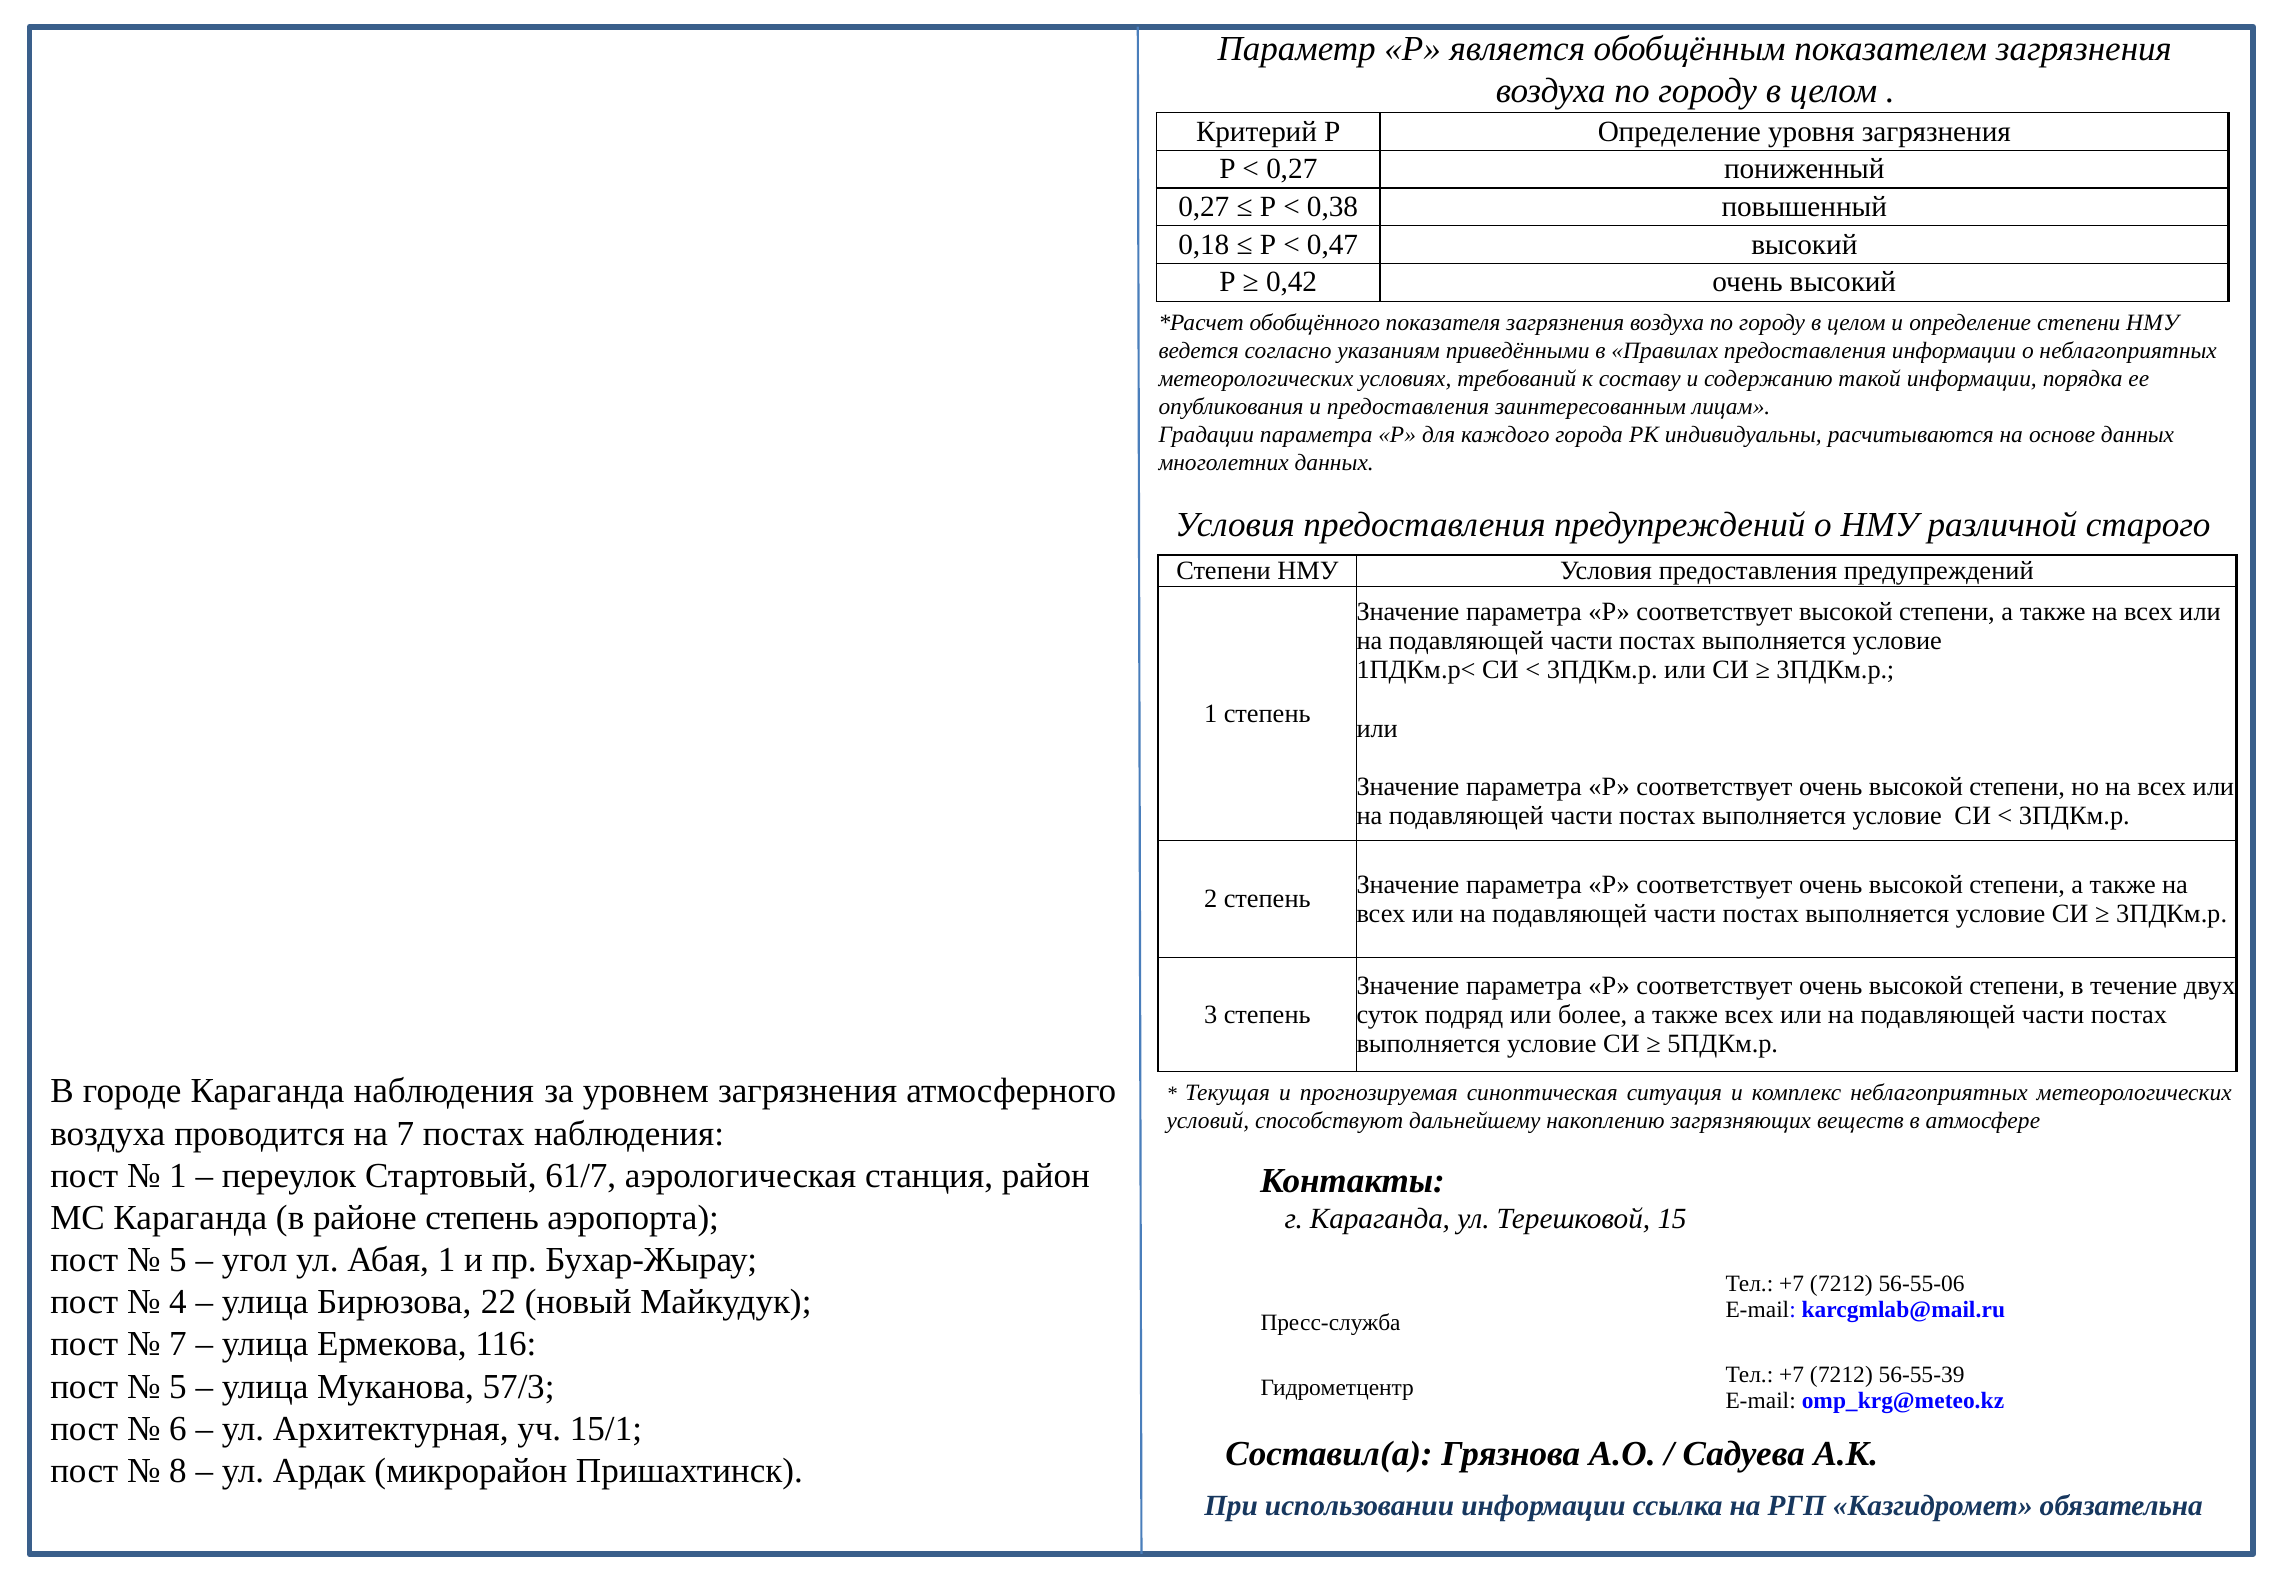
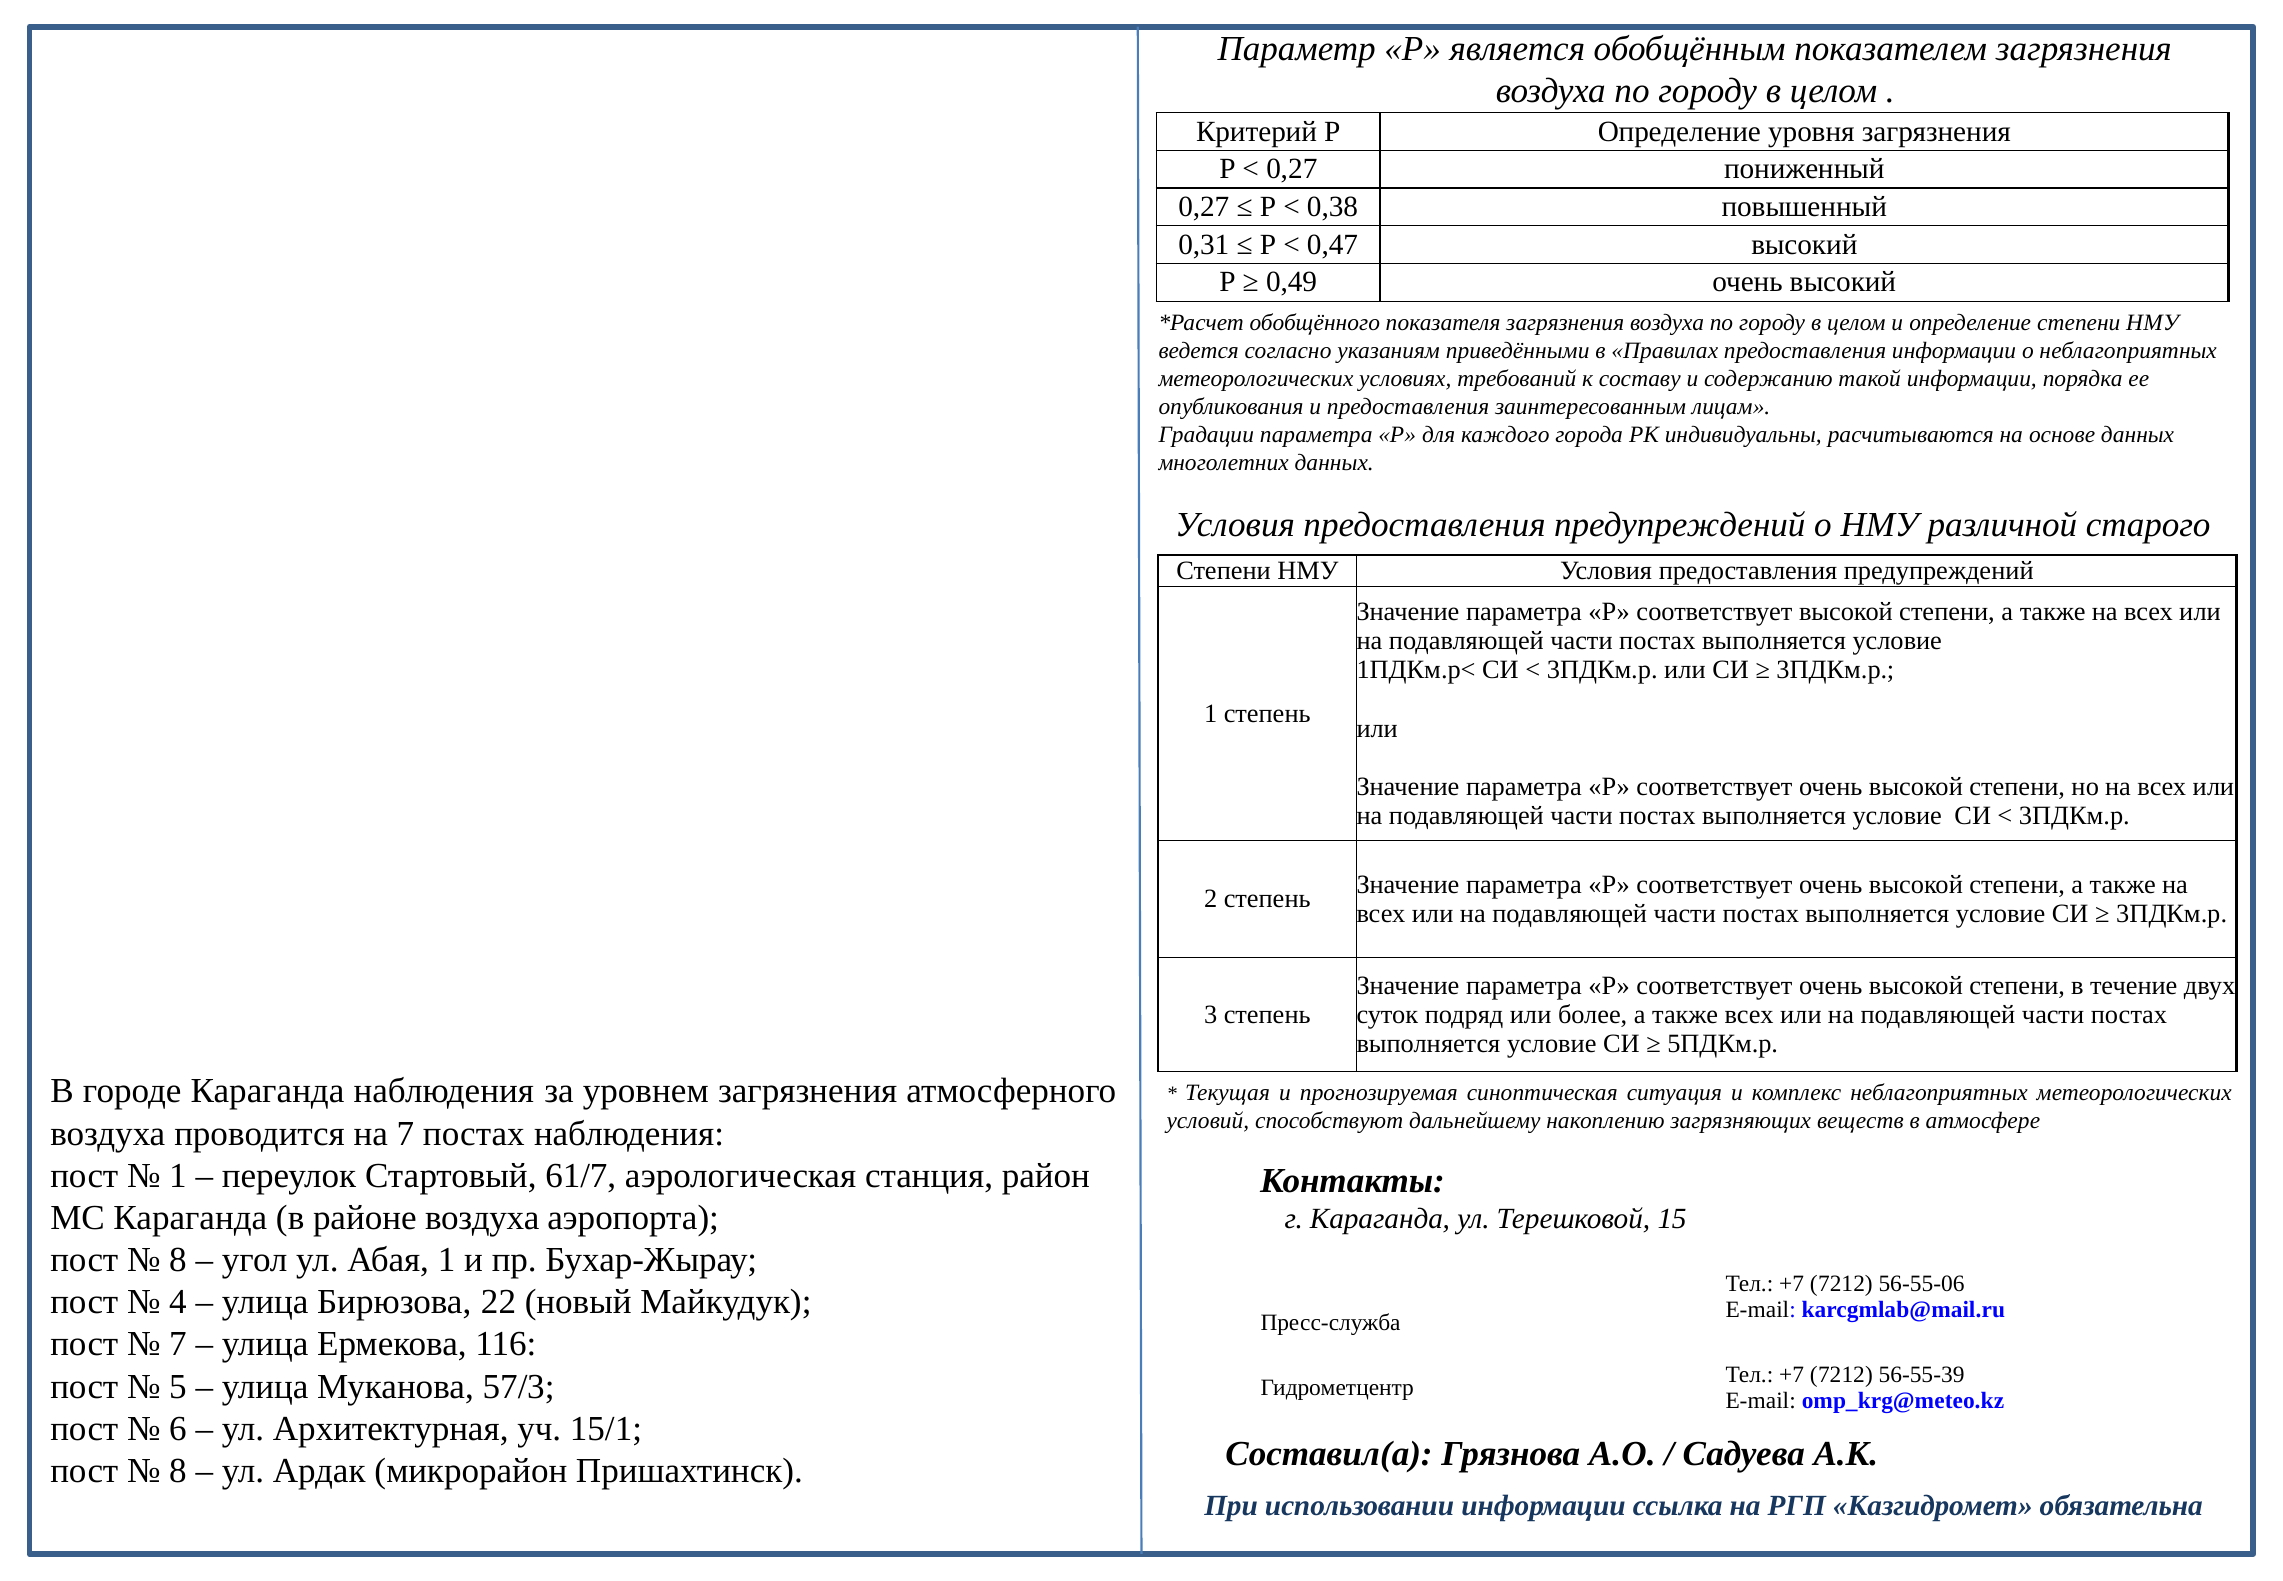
0,18: 0,18 -> 0,31
0,42: 0,42 -> 0,49
районе степень: степень -> воздуха
5 at (178, 1260): 5 -> 8
